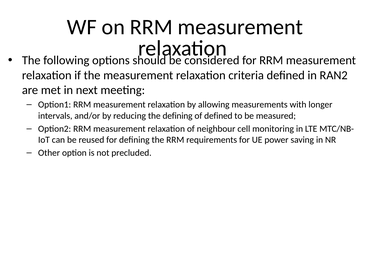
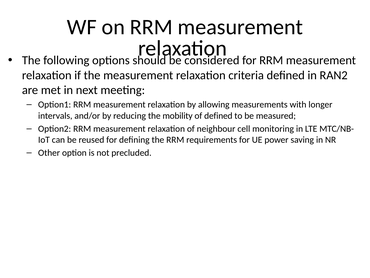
the defining: defining -> mobility
